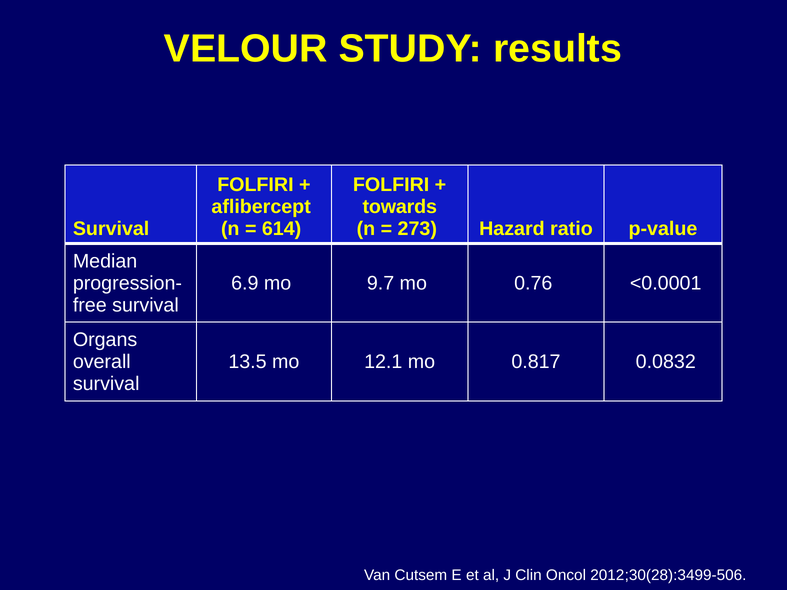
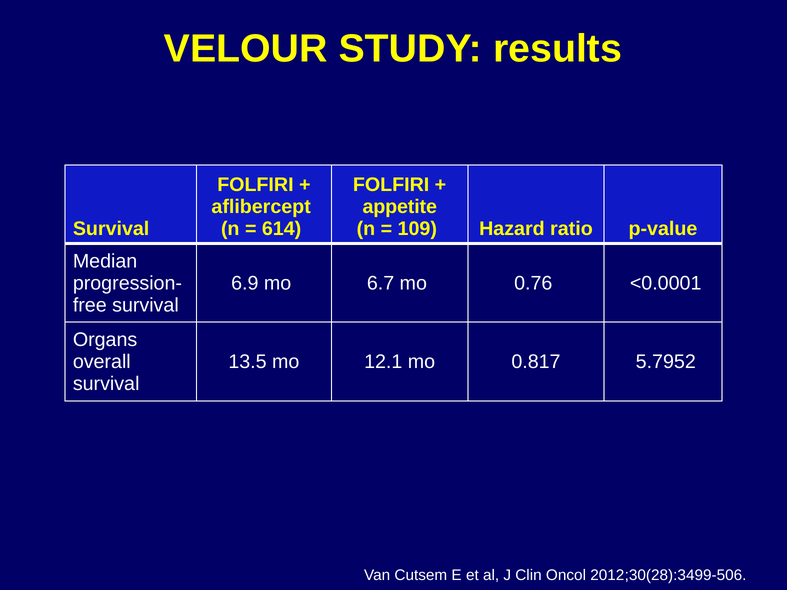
towards: towards -> appetite
273: 273 -> 109
9.7: 9.7 -> 6.7
0.0832: 0.0832 -> 5.7952
